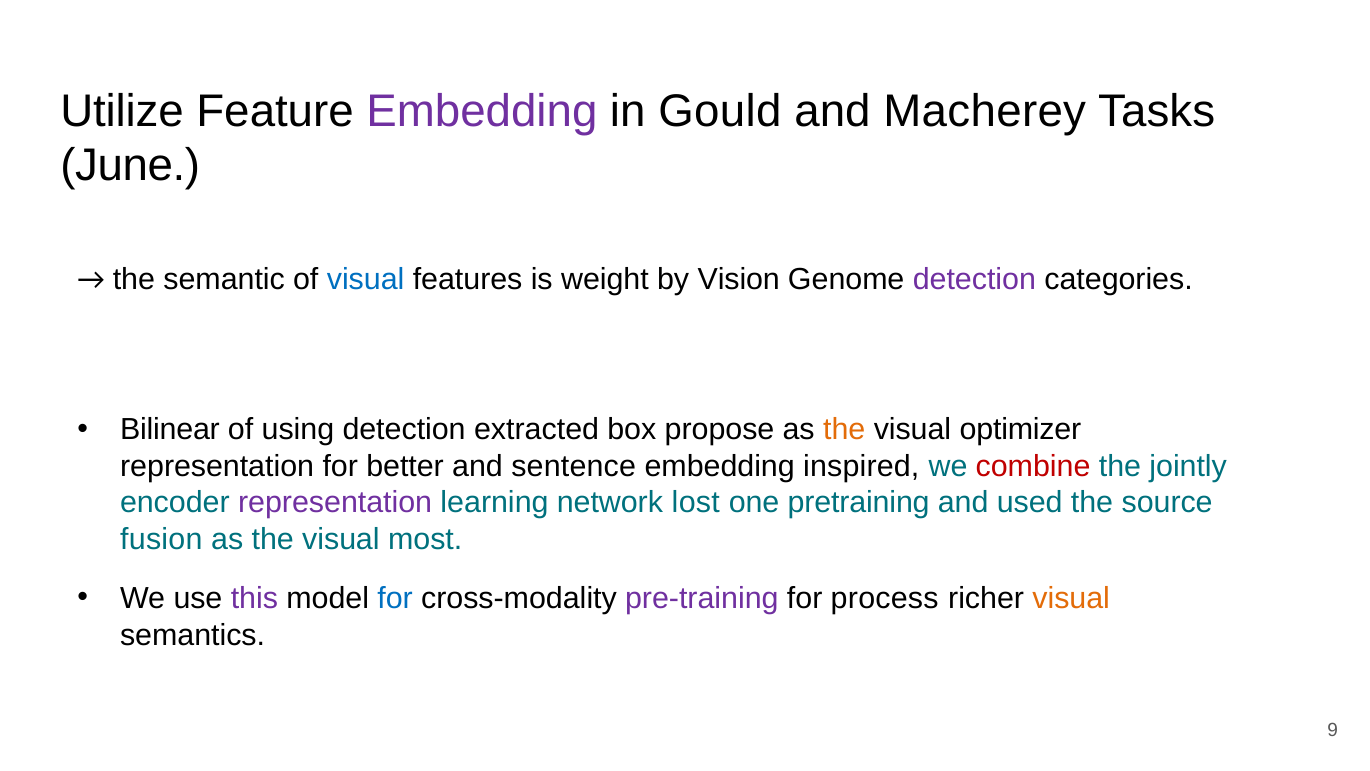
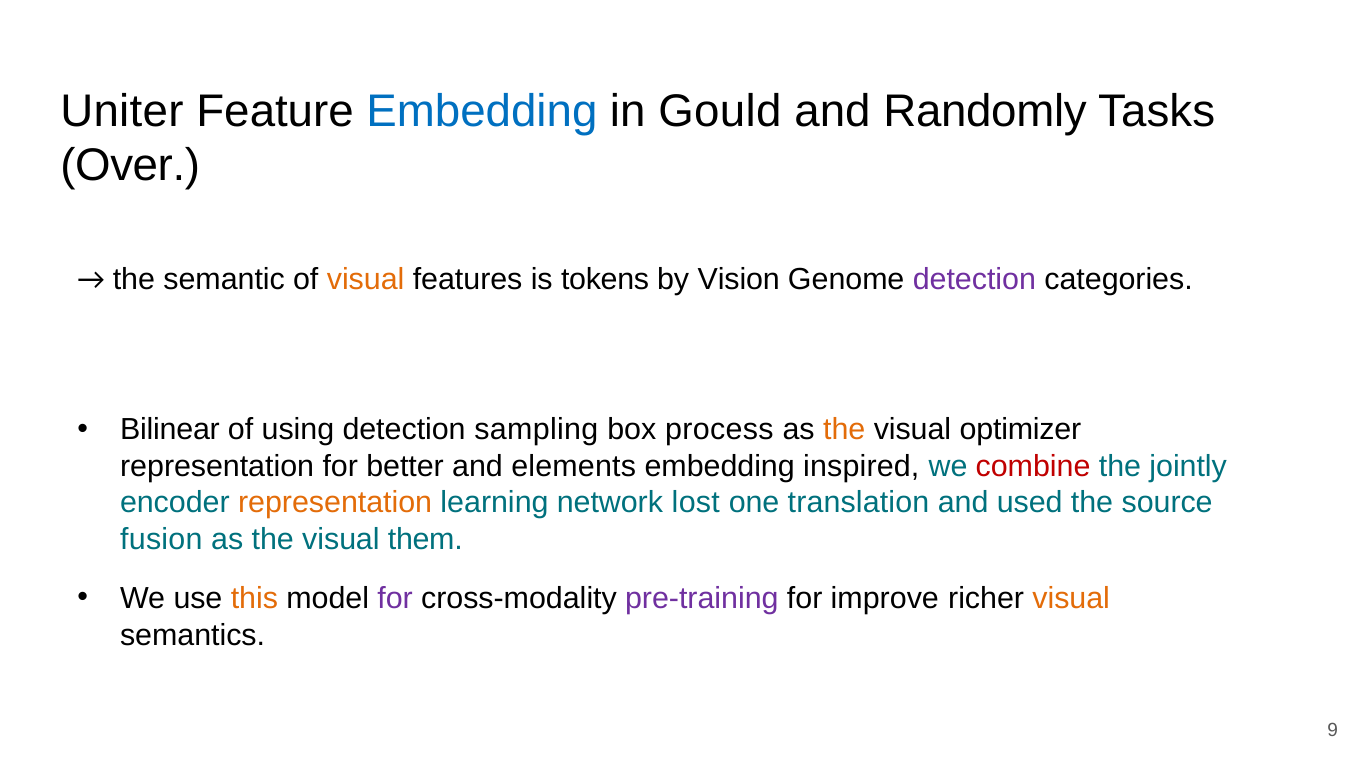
Utilize: Utilize -> Uniter
Embedding at (482, 111) colour: purple -> blue
Macherey: Macherey -> Randomly
June: June -> Over
visual at (366, 279) colour: blue -> orange
weight: weight -> tokens
extracted: extracted -> sampling
propose: propose -> process
sentence: sentence -> elements
representation at (335, 503) colour: purple -> orange
pretraining: pretraining -> translation
most: most -> them
this colour: purple -> orange
for at (395, 598) colour: blue -> purple
process: process -> improve
